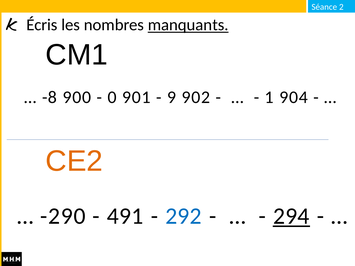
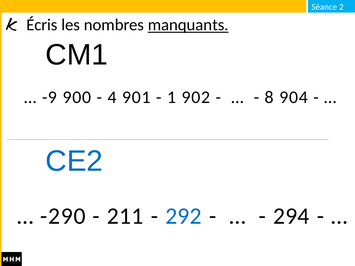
-8: -8 -> -9
0: 0 -> 4
9: 9 -> 1
1: 1 -> 8
CE2 colour: orange -> blue
491: 491 -> 211
294 underline: present -> none
